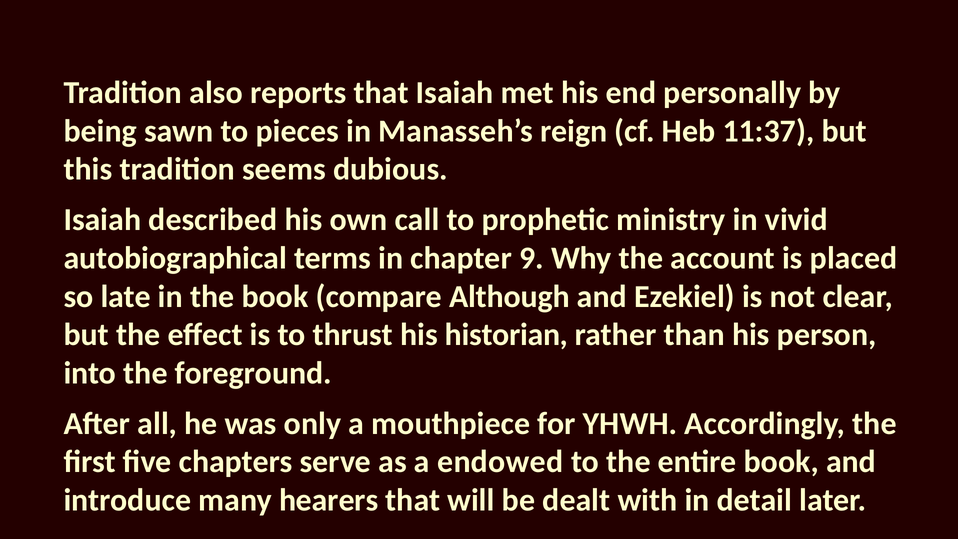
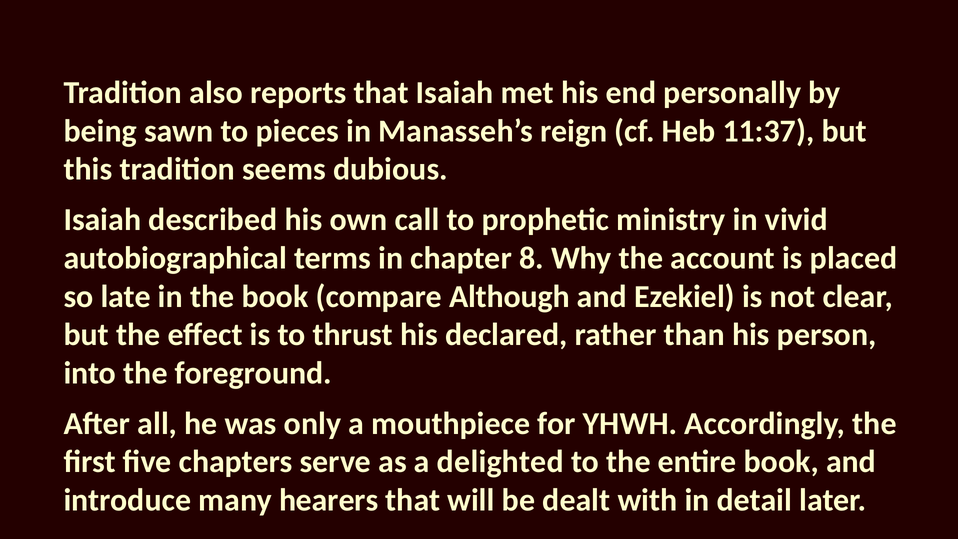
9: 9 -> 8
historian: historian -> declared
endowed: endowed -> delighted
